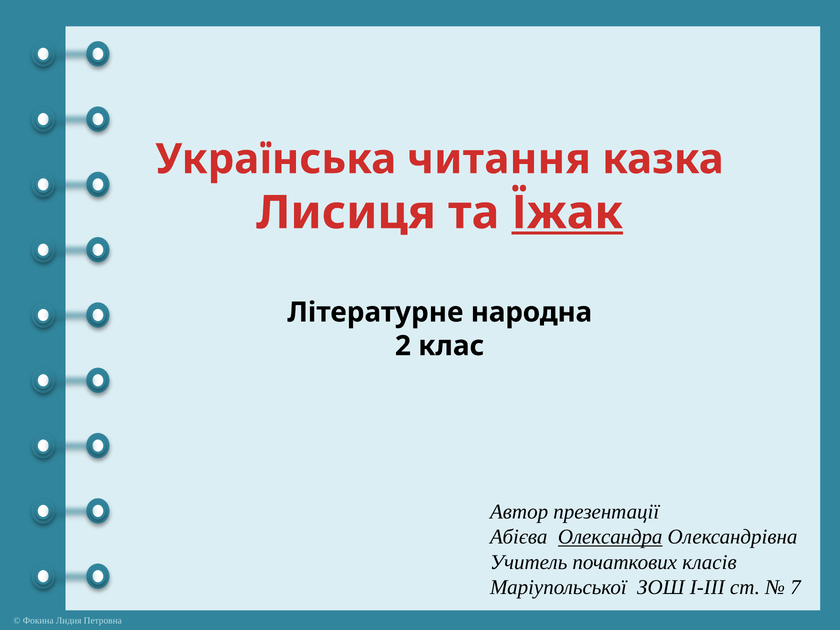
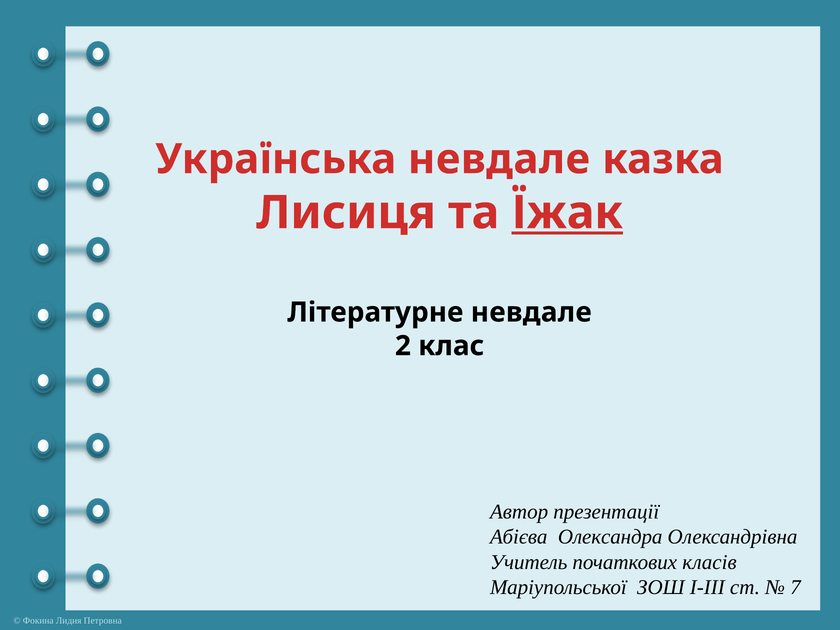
Українська читання: читання -> невдале
Літературне народна: народна -> невдале
Олександра underline: present -> none
